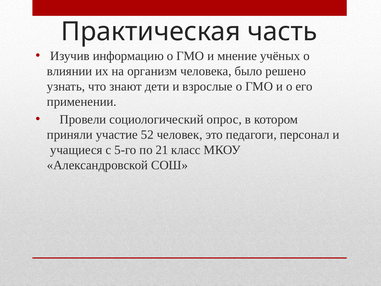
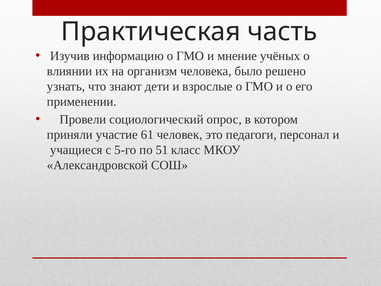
52: 52 -> 61
21: 21 -> 51
